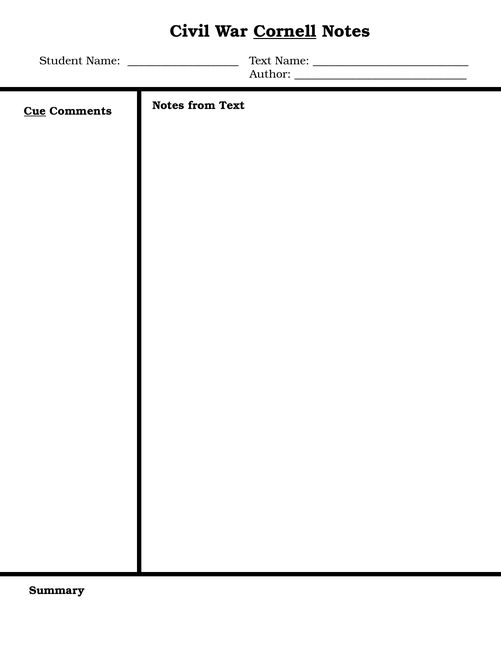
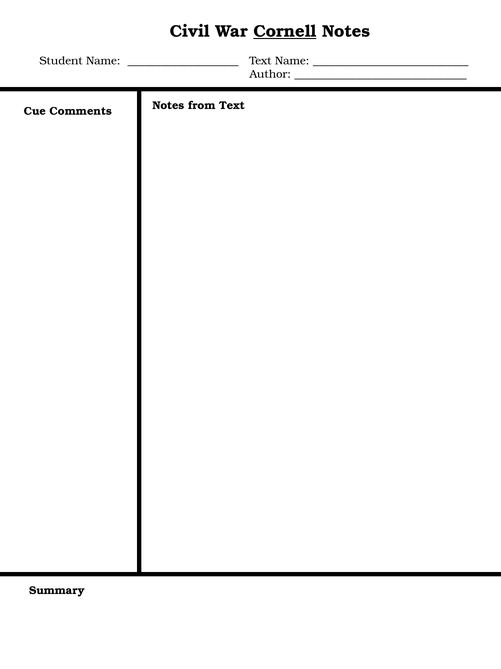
Cue underline: present -> none
